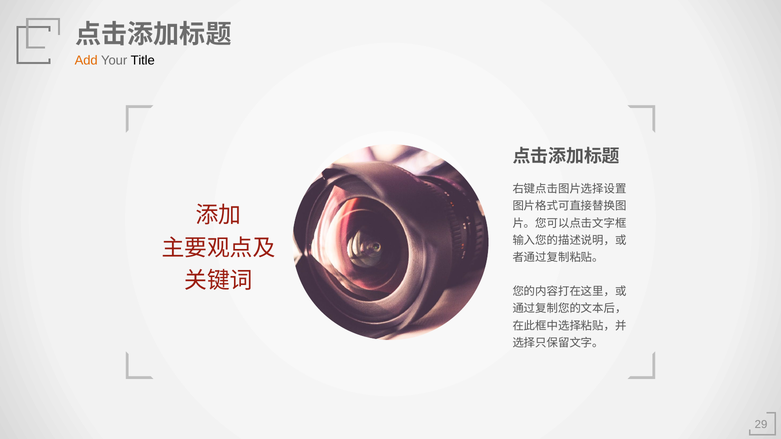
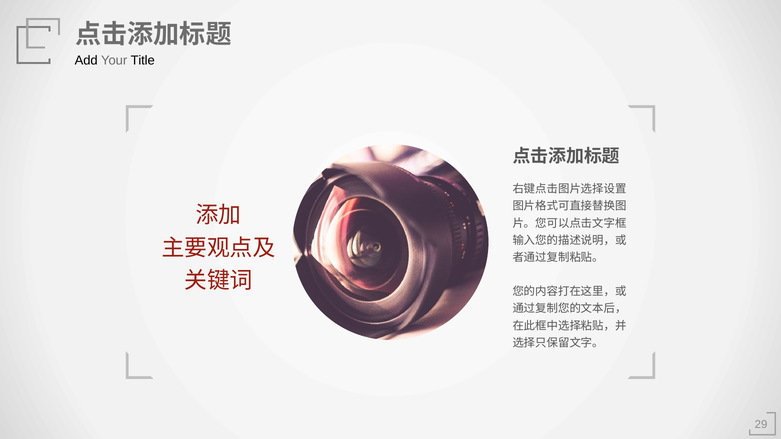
Add colour: orange -> black
